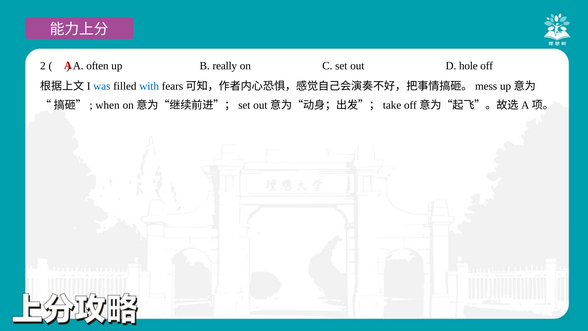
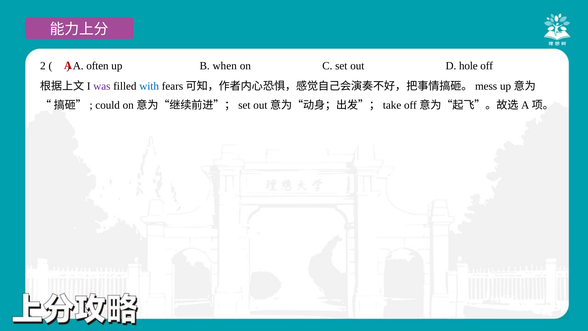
really: really -> when
was colour: blue -> purple
when: when -> could
